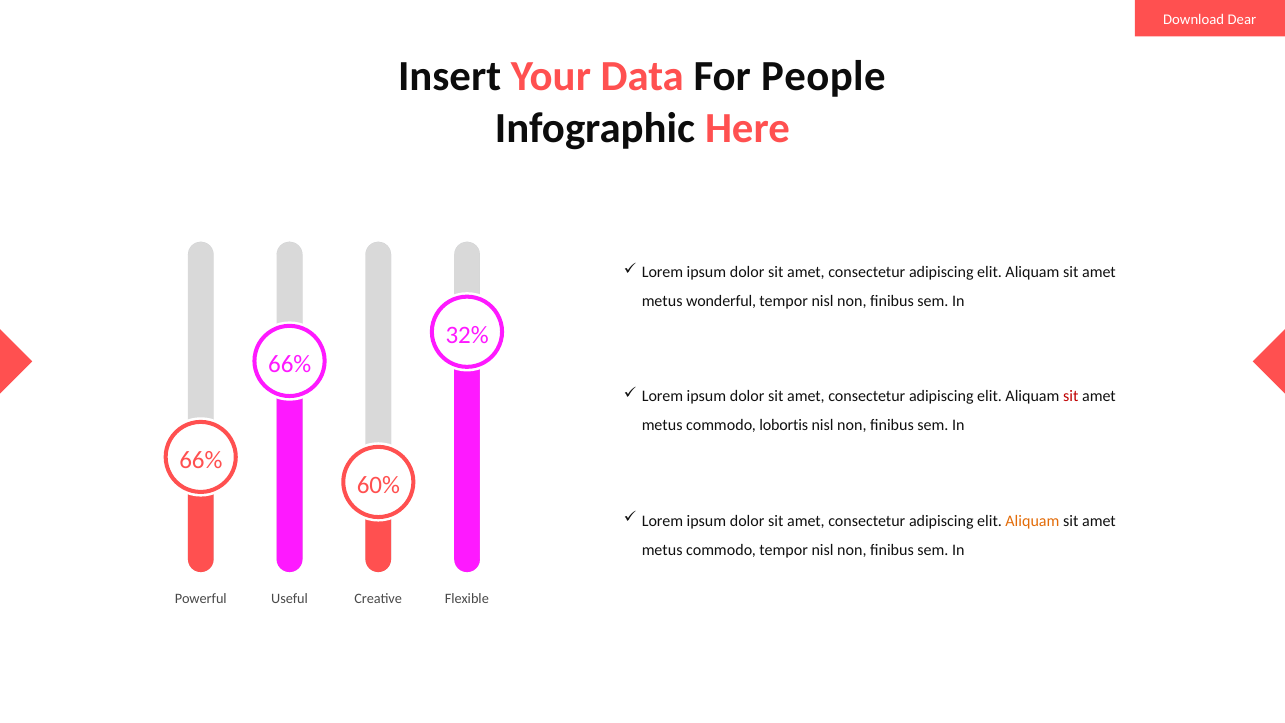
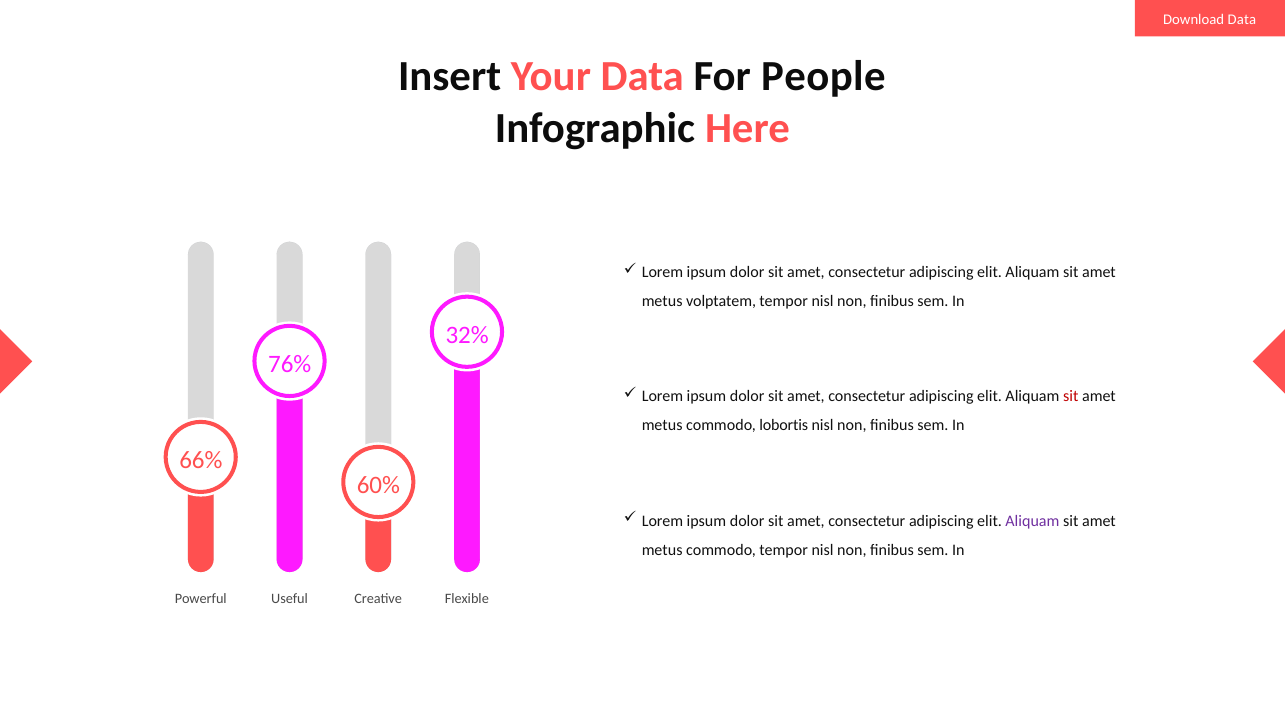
Download Dear: Dear -> Data
wonderful: wonderful -> volptatem
66% at (290, 364): 66% -> 76%
Aliquam at (1032, 521) colour: orange -> purple
